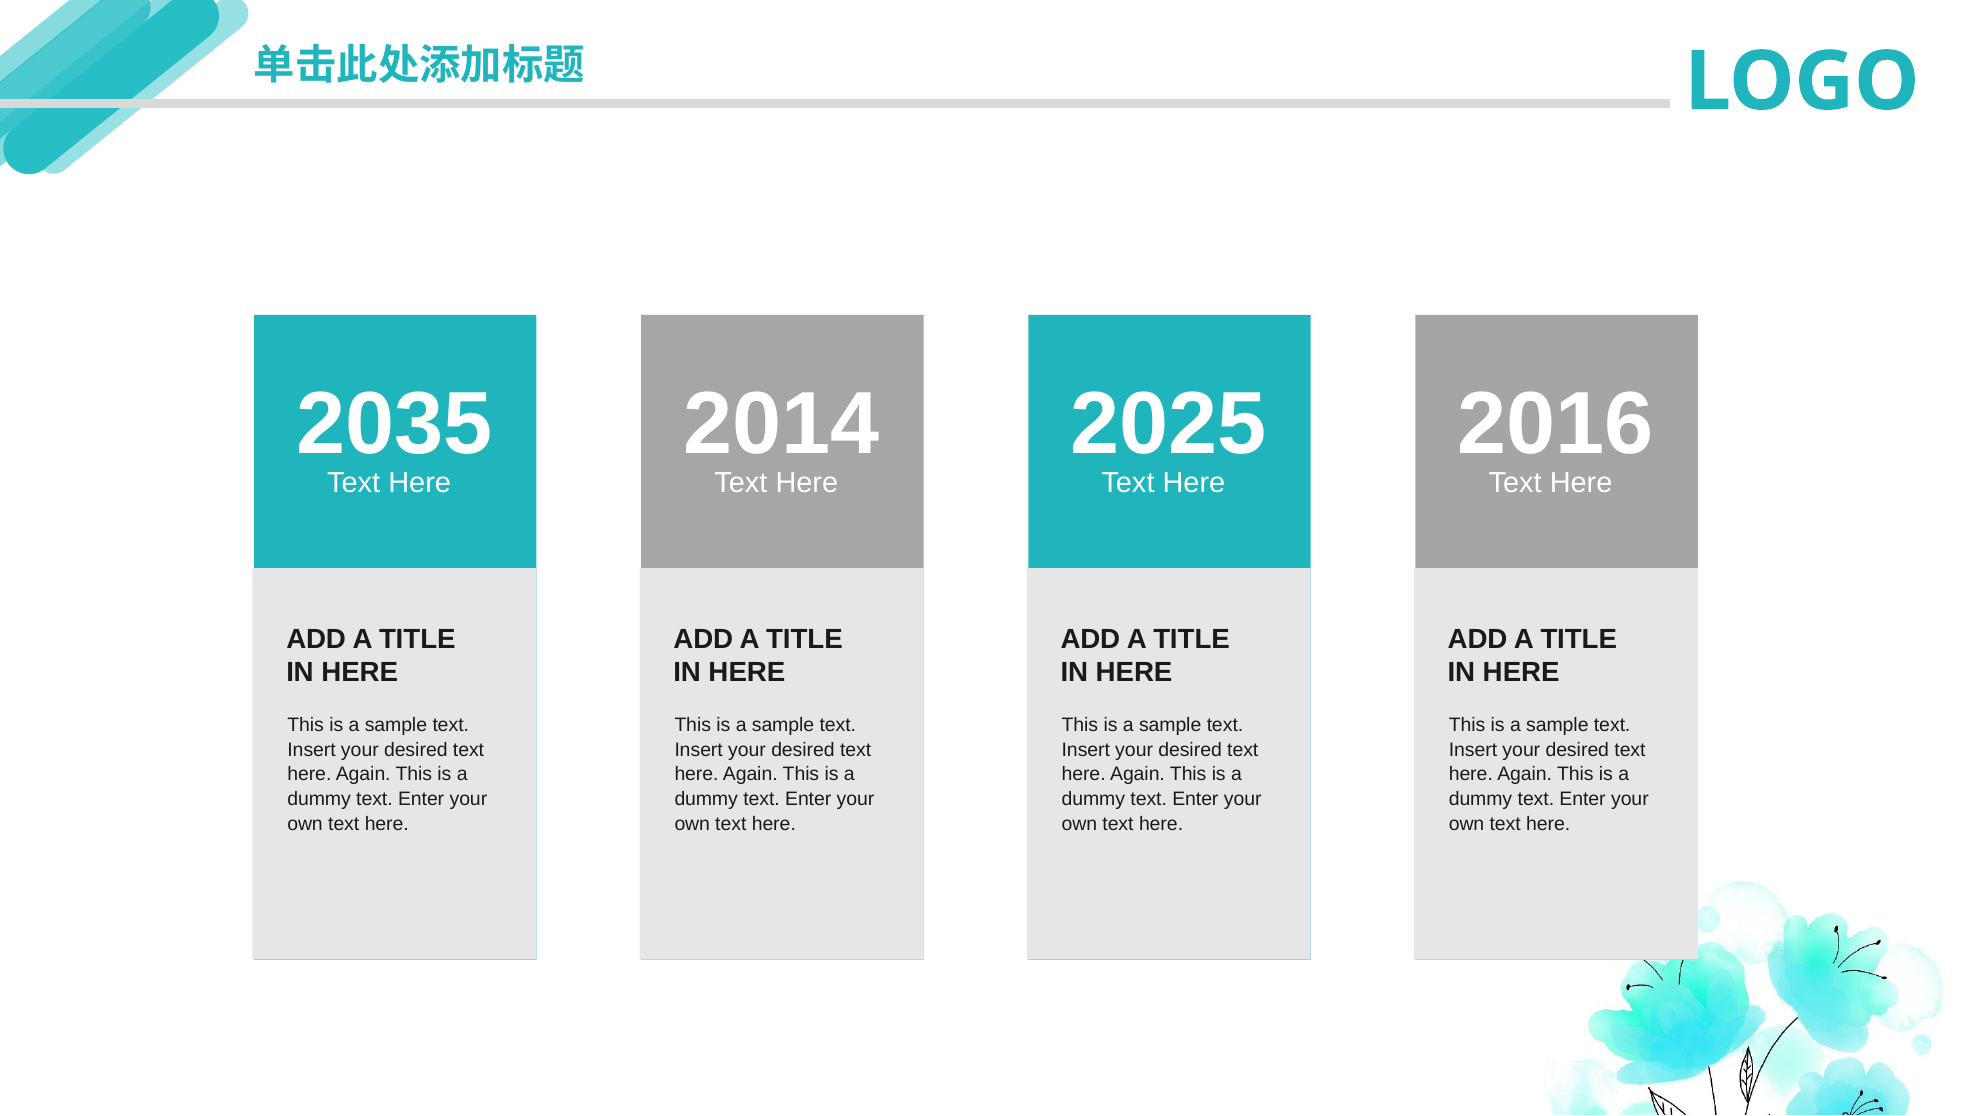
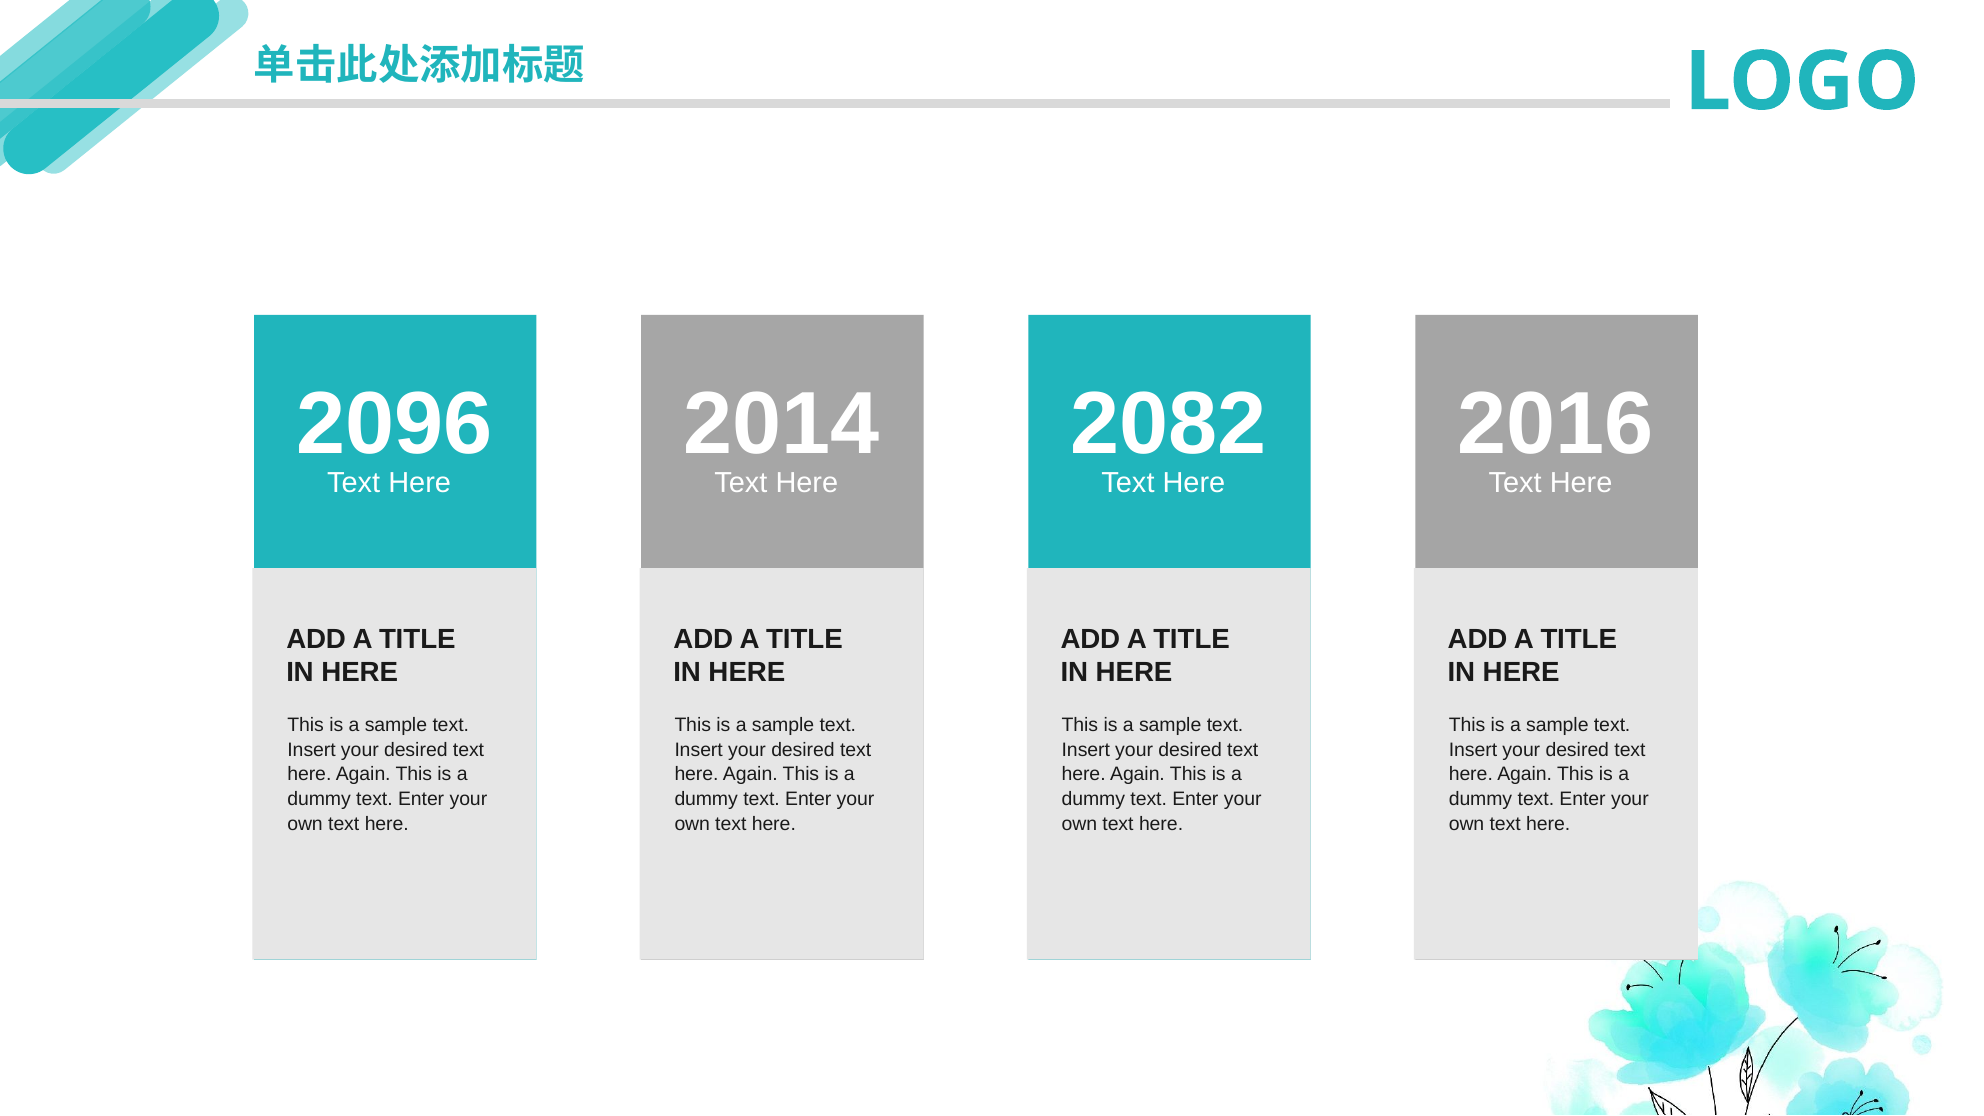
2035: 2035 -> 2096
2025: 2025 -> 2082
